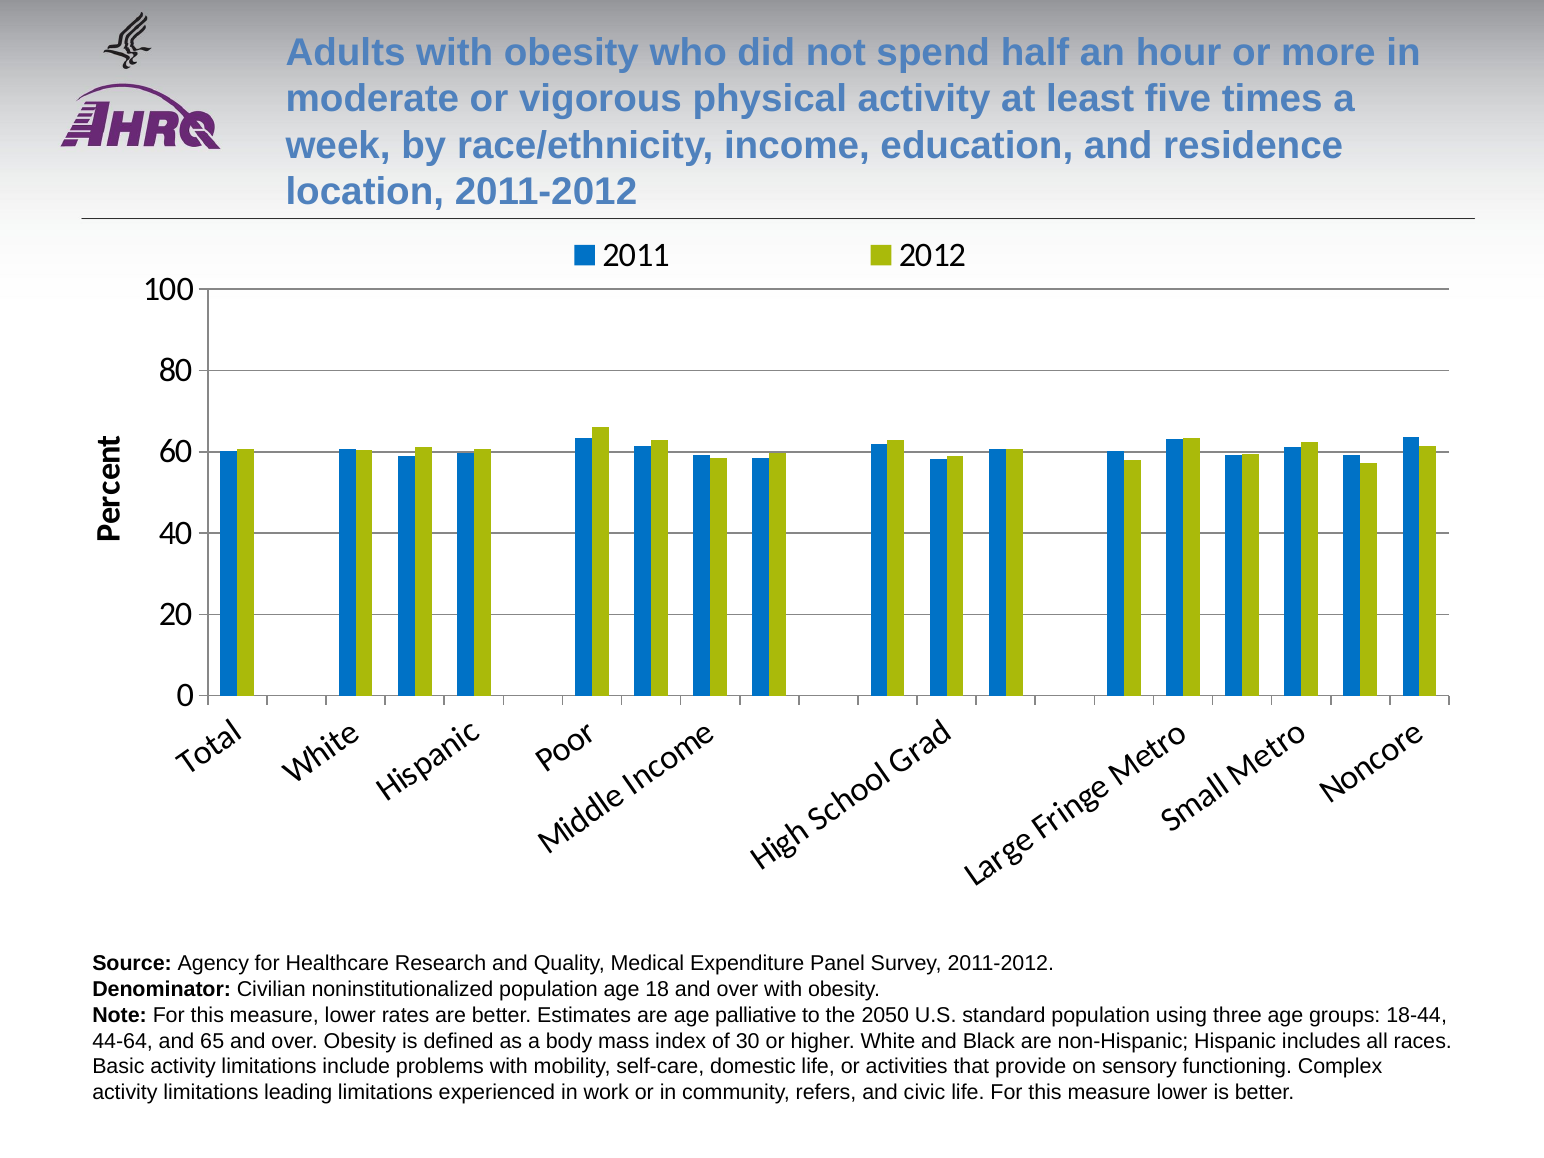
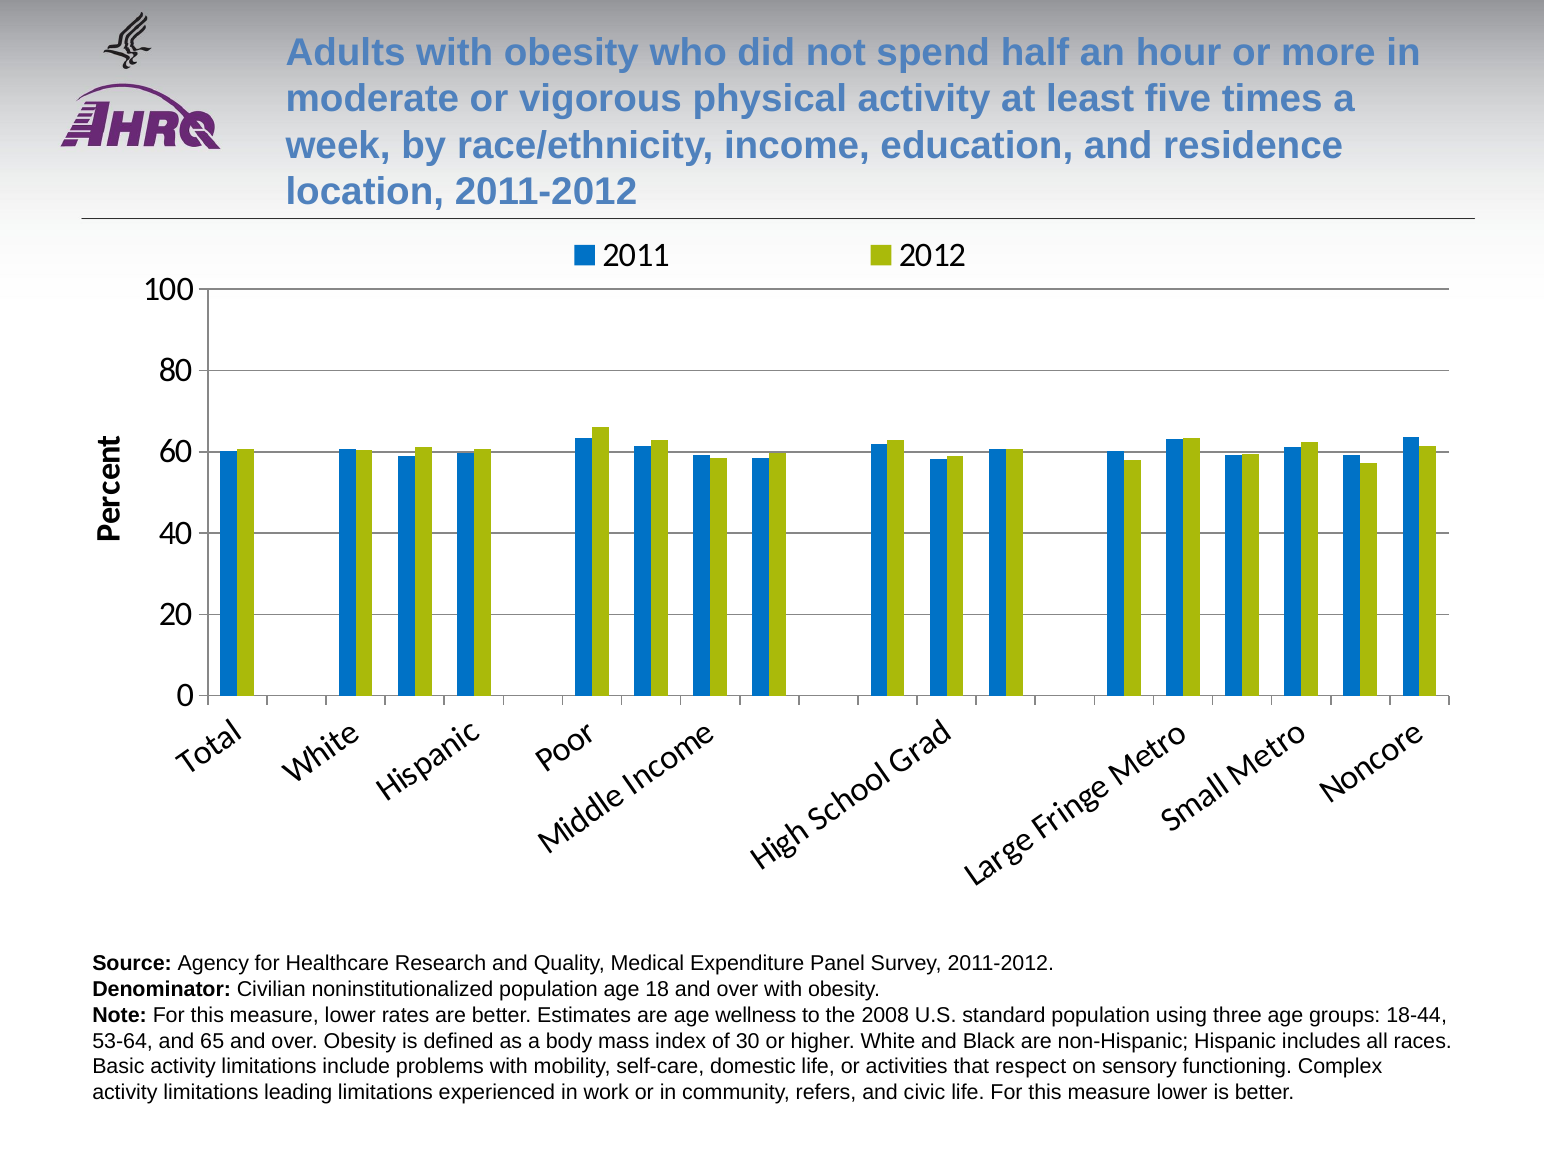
palliative: palliative -> wellness
2050: 2050 -> 2008
44-64: 44-64 -> 53-64
provide: provide -> respect
